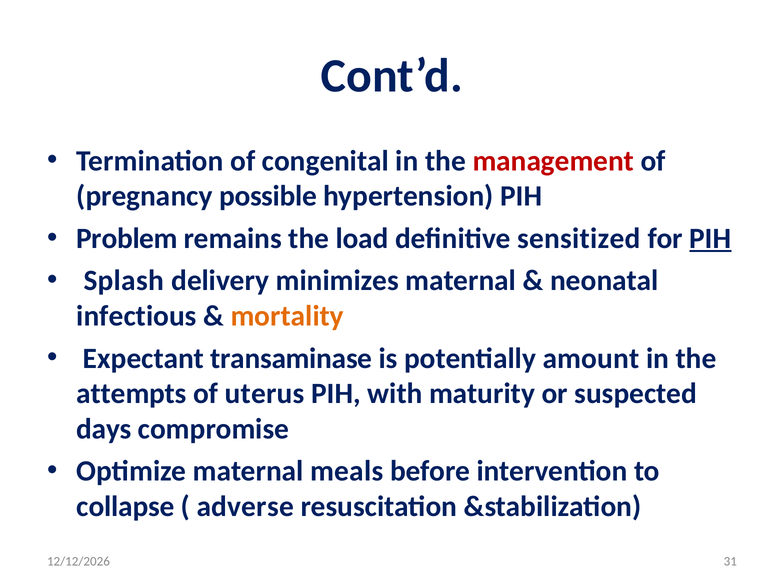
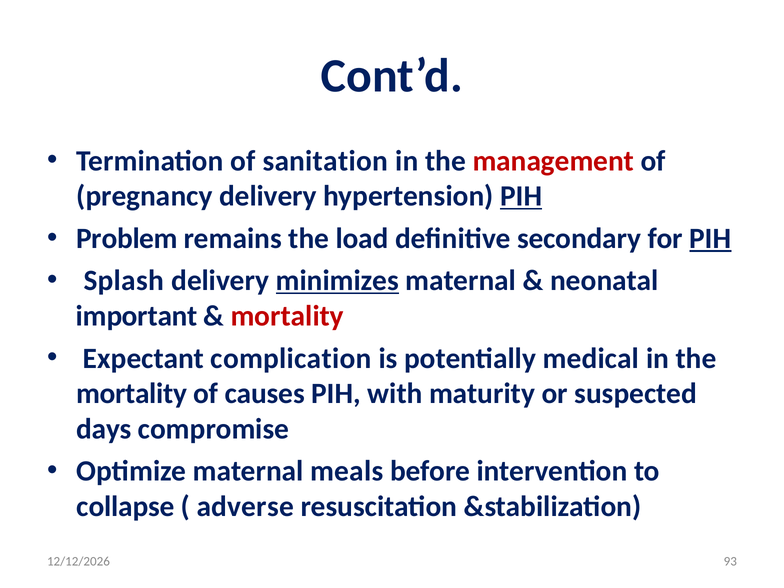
congenital: congenital -> sanitation
pregnancy possible: possible -> delivery
PIH at (521, 196) underline: none -> present
sensitized: sensitized -> secondary
minimizes underline: none -> present
infectious: infectious -> important
mortality at (287, 316) colour: orange -> red
transaminase: transaminase -> complication
amount: amount -> medical
attempts at (132, 394): attempts -> mortality
uterus: uterus -> causes
31: 31 -> 93
